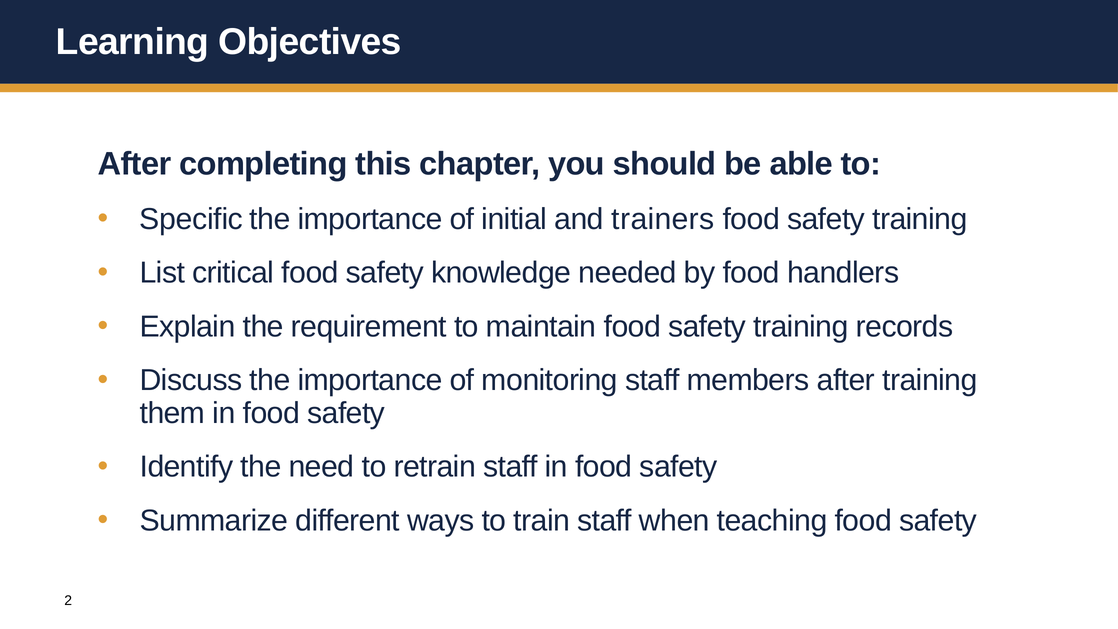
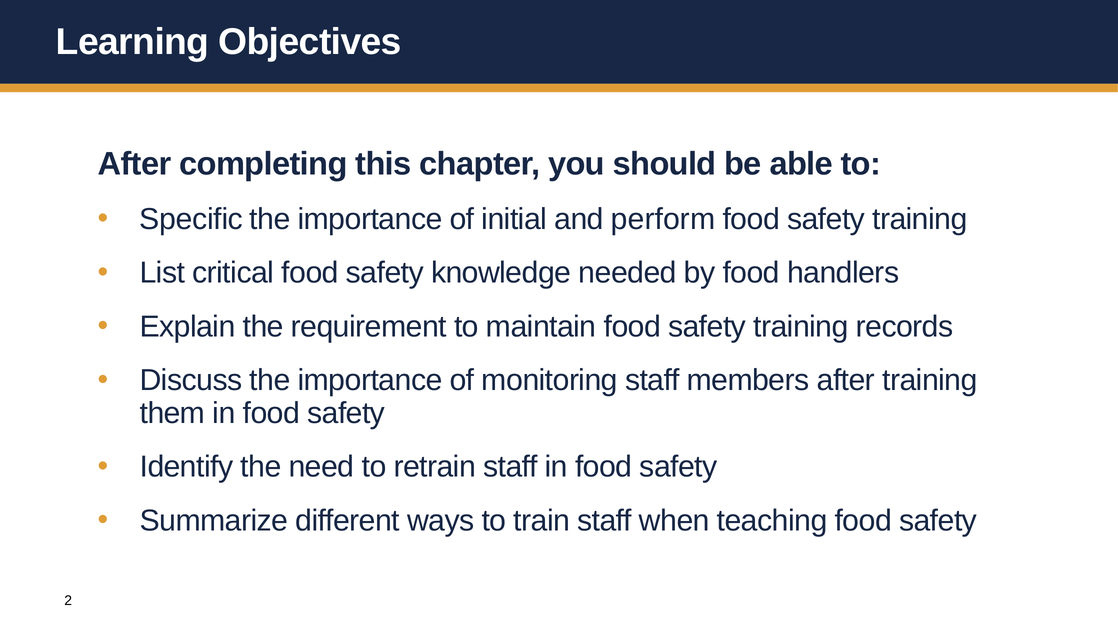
trainers: trainers -> perform
